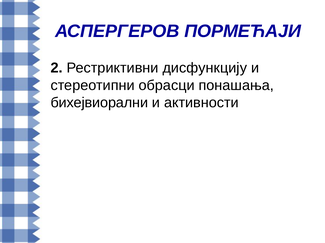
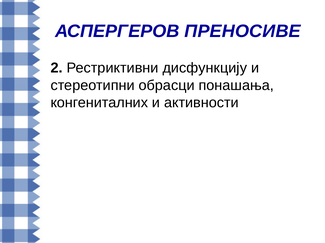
ПОРМЕЋАЈИ: ПОРМЕЋАЈИ -> ПРЕНОСИВЕ
бихејвиорални: бихејвиорални -> конгениталних
